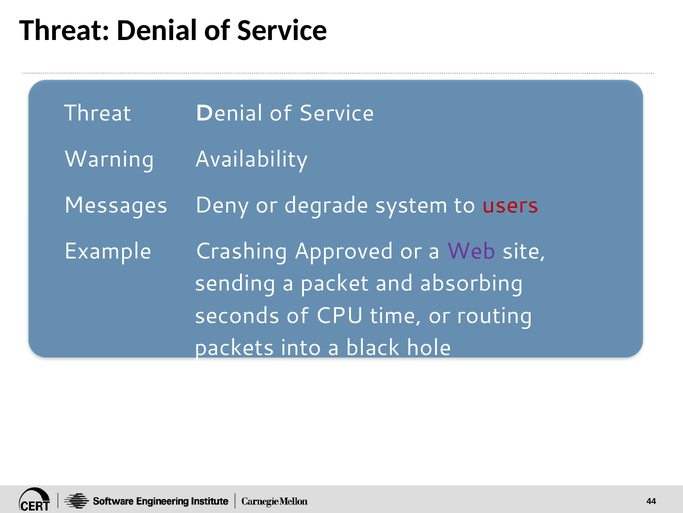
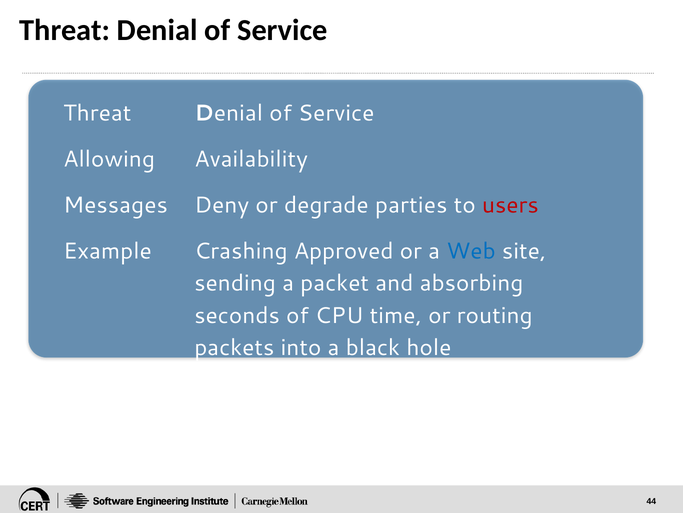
Warning: Warning -> Allowing
system: system -> parties
Web colour: purple -> blue
